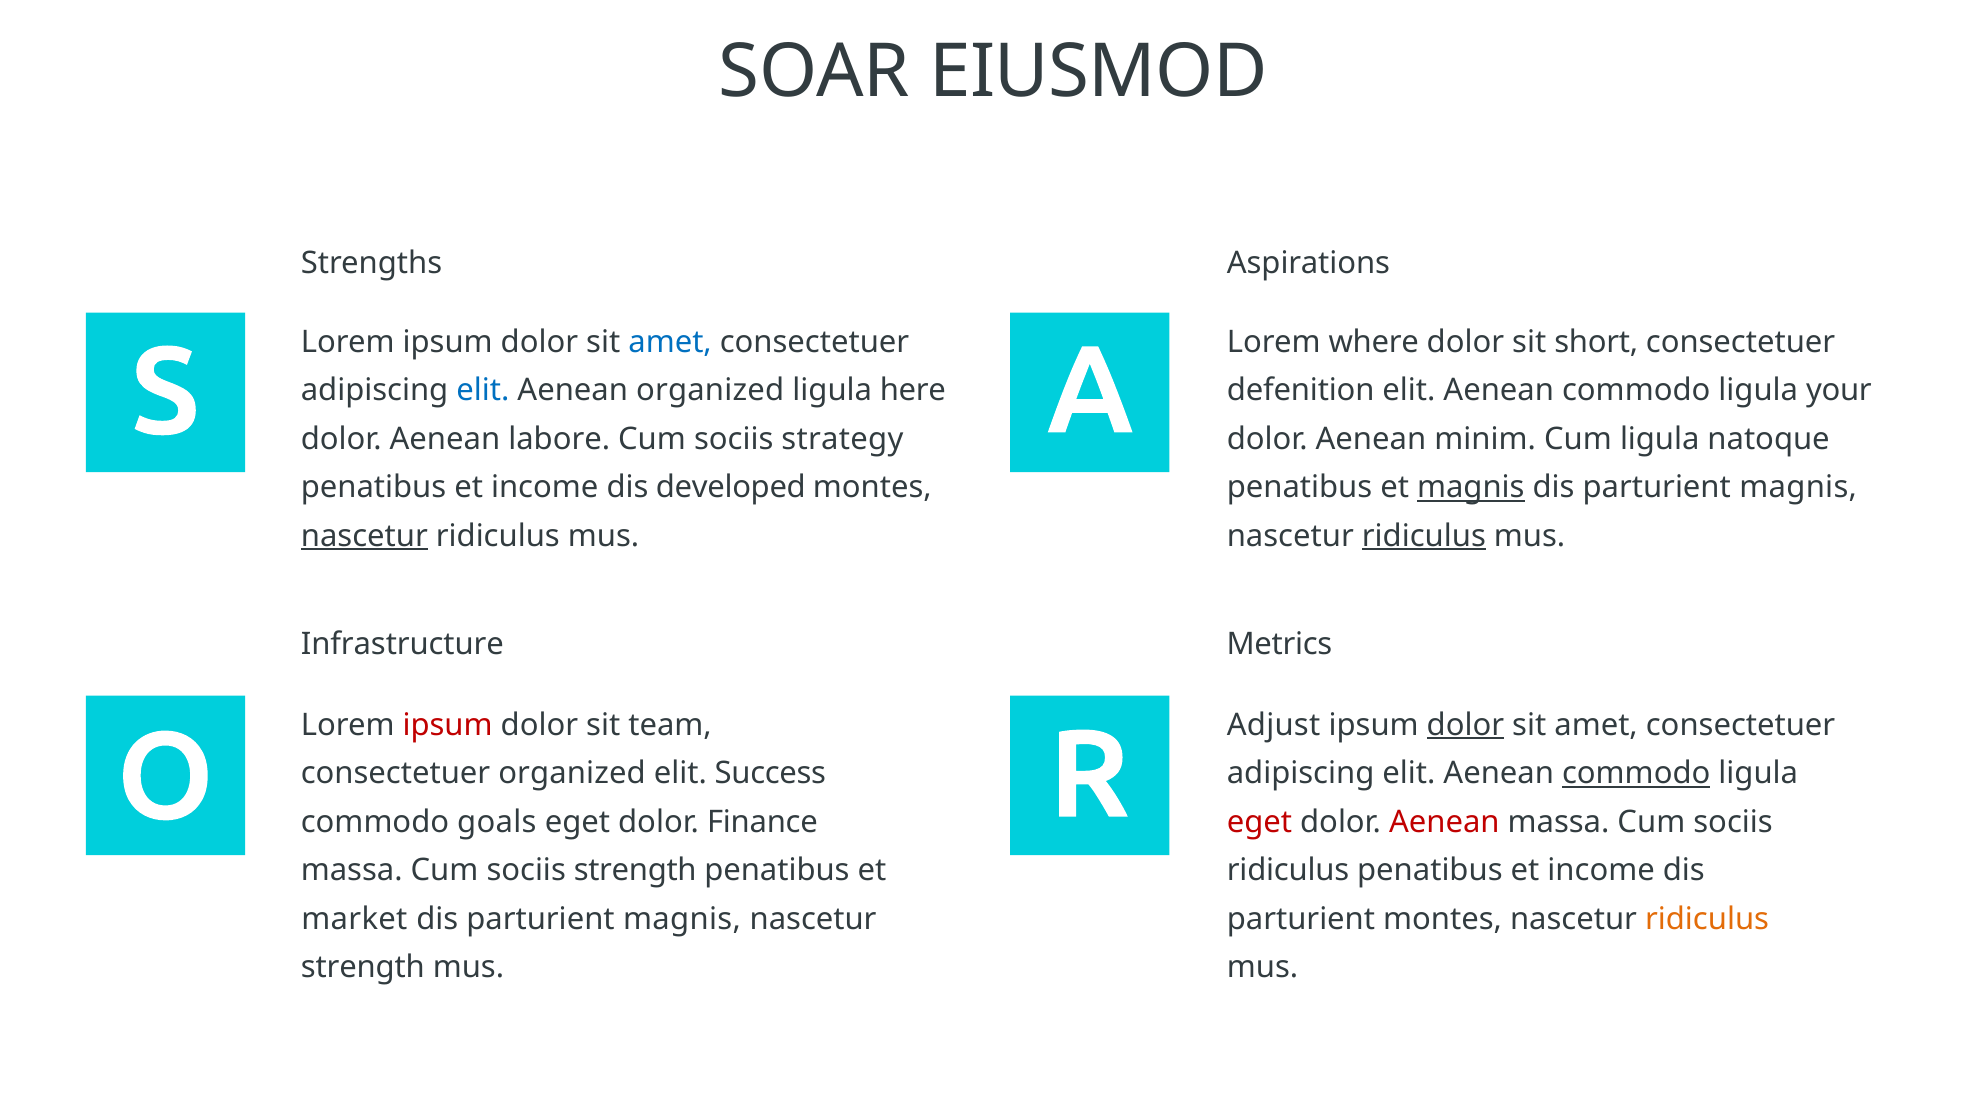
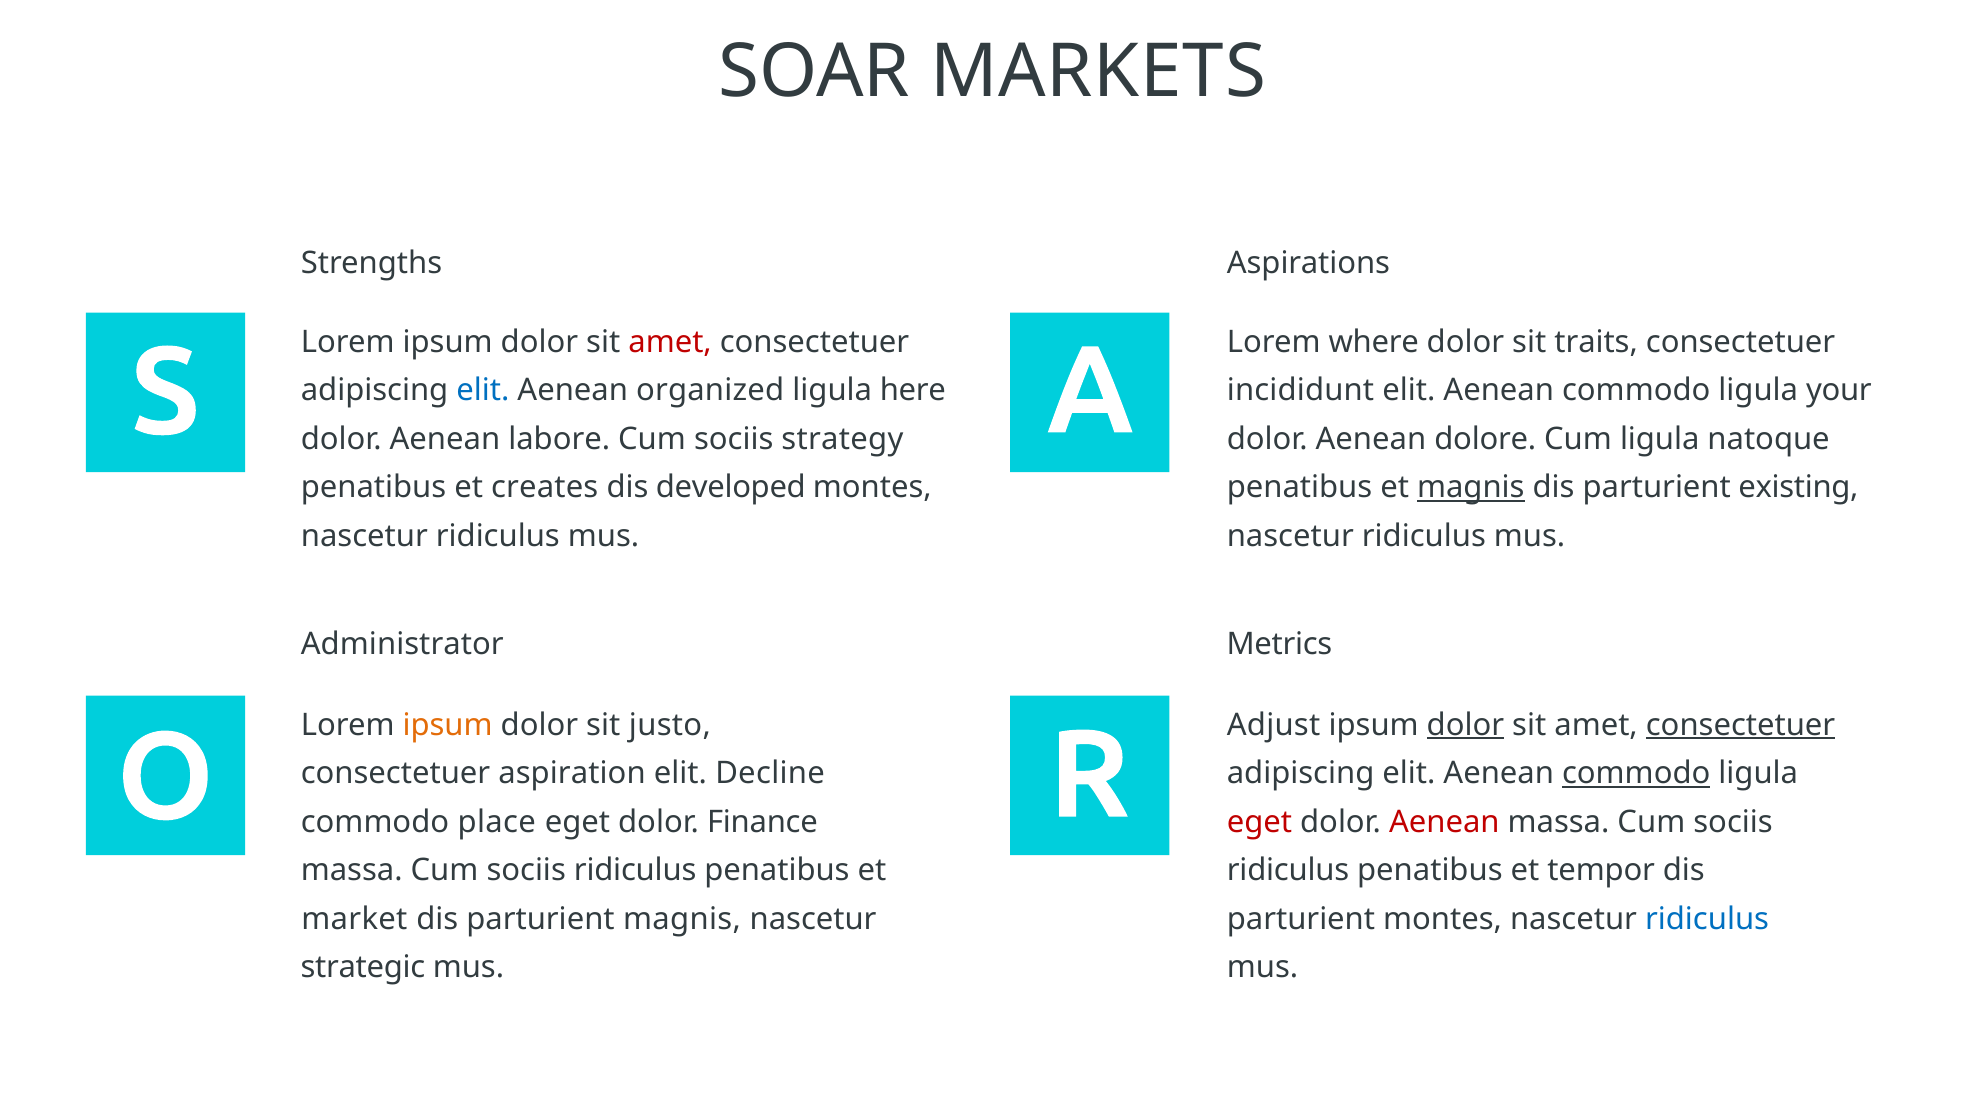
EIUSMOD: EIUSMOD -> MARKETS
amet at (670, 342) colour: blue -> red
short: short -> traits
defenition: defenition -> incididunt
minim: minim -> dolore
income at (545, 487): income -> creates
magnis at (1798, 487): magnis -> existing
nascetur at (364, 536) underline: present -> none
ridiculus at (1424, 536) underline: present -> none
Infrastructure: Infrastructure -> Administrator
ipsum at (448, 725) colour: red -> orange
team: team -> justo
consectetuer at (1741, 725) underline: none -> present
consectetuer organized: organized -> aspiration
Success: Success -> Decline
goals: goals -> place
strength at (635, 870): strength -> ridiculus
income at (1601, 870): income -> tempor
ridiculus at (1707, 919) colour: orange -> blue
strength at (363, 967): strength -> strategic
